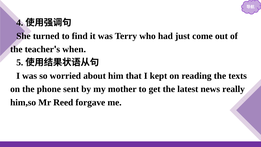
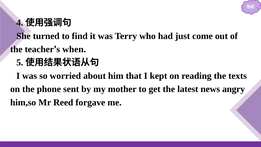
really: really -> angry
